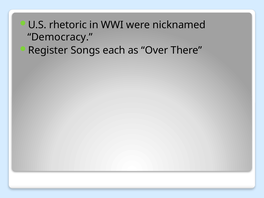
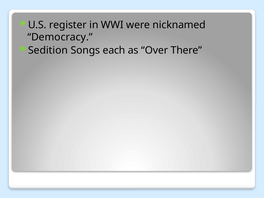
rhetoric: rhetoric -> register
Register: Register -> Sedition
